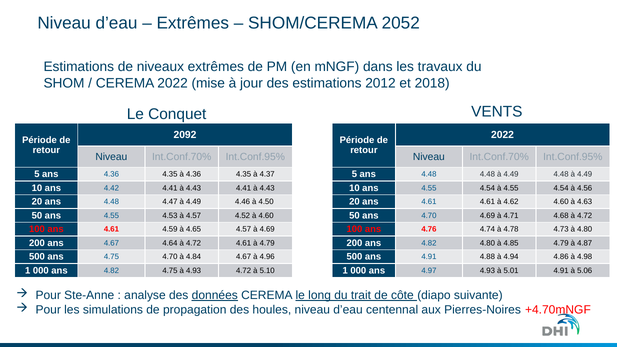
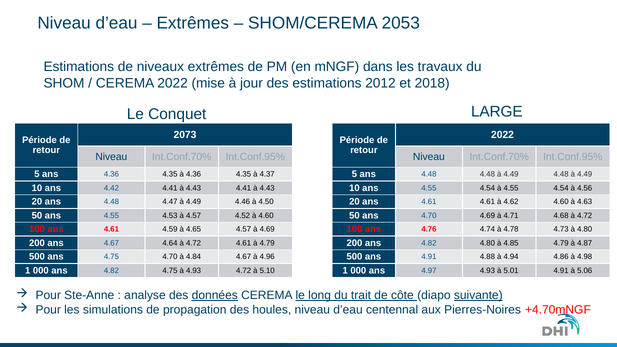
2052: 2052 -> 2053
VENTS: VENTS -> LARGE
2092: 2092 -> 2073
suivante underline: none -> present
